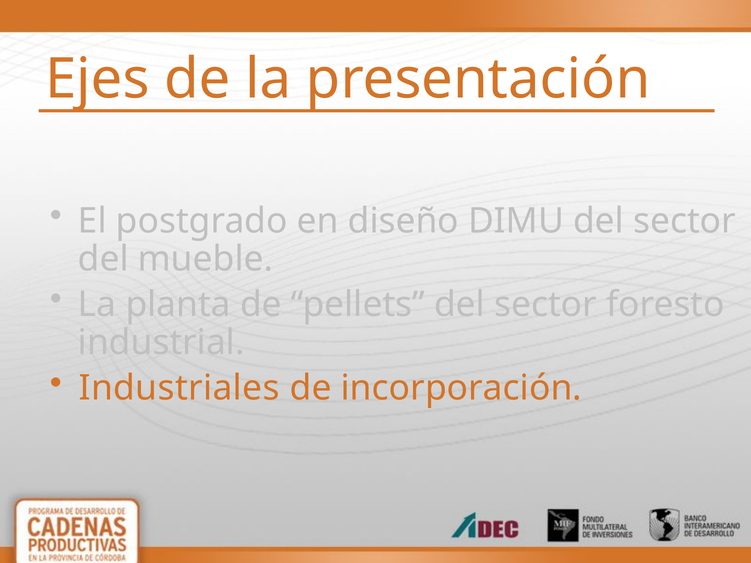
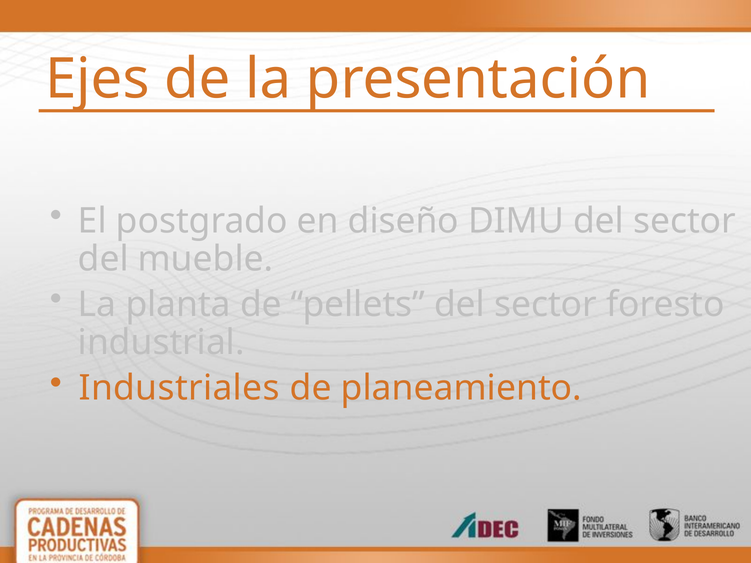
incorporación: incorporación -> planeamiento
